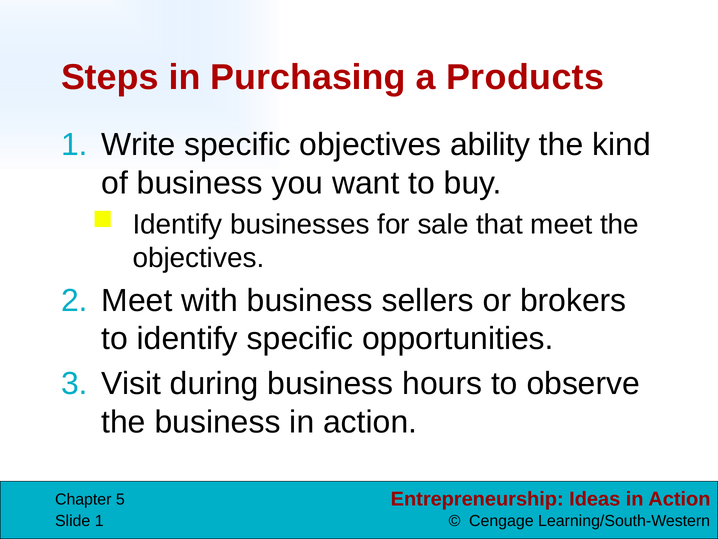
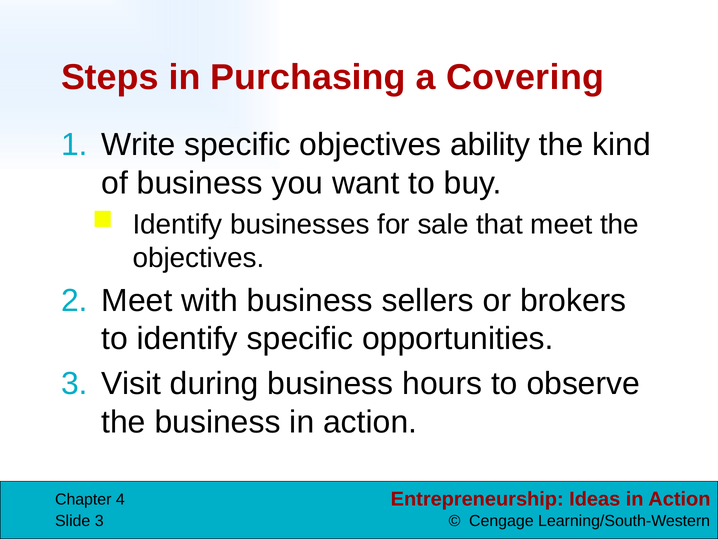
Products: Products -> Covering
5: 5 -> 4
Slide 1: 1 -> 3
